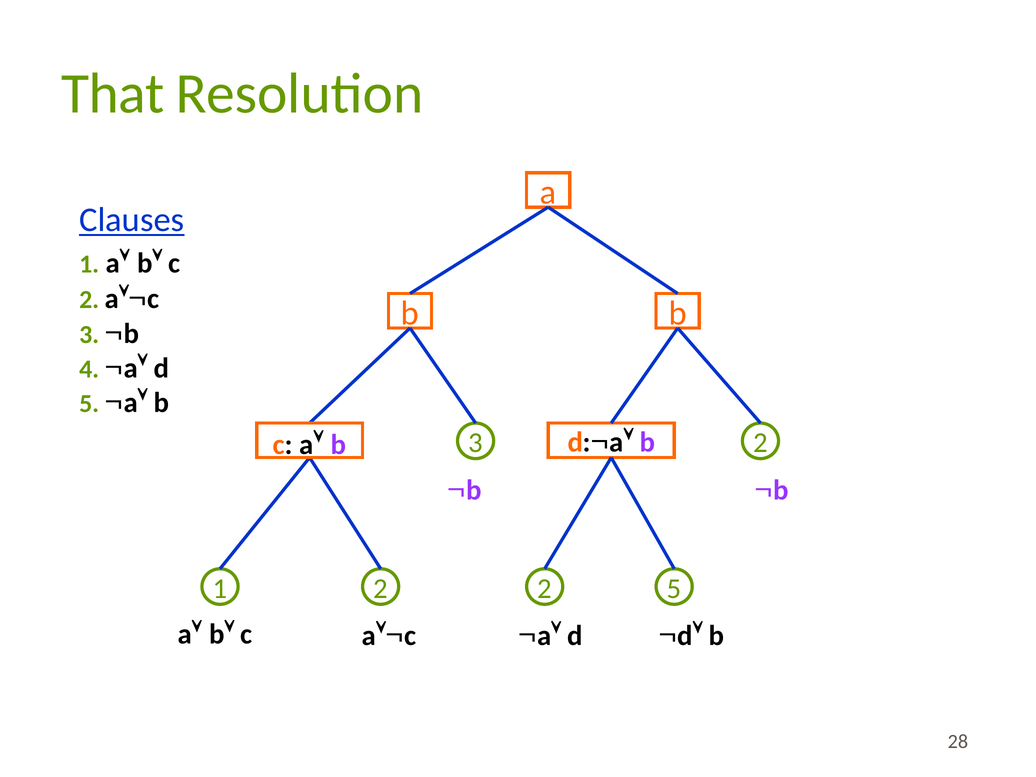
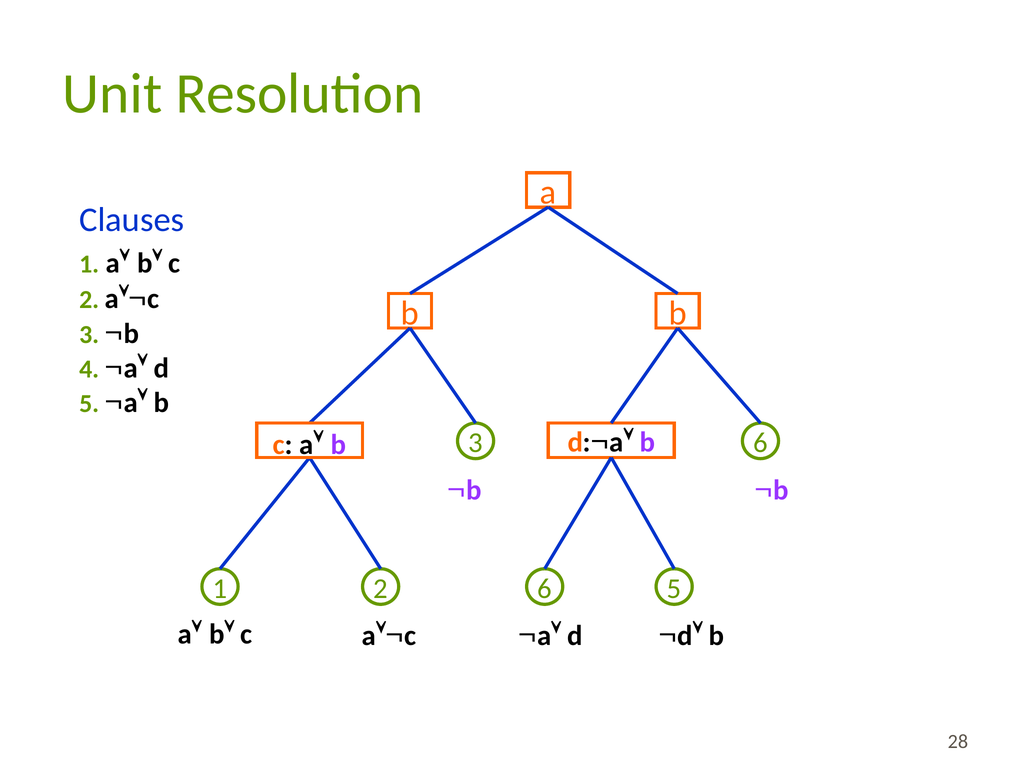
That: That -> Unit
Clauses underline: present -> none
3 2: 2 -> 6
1 2: 2 -> 6
